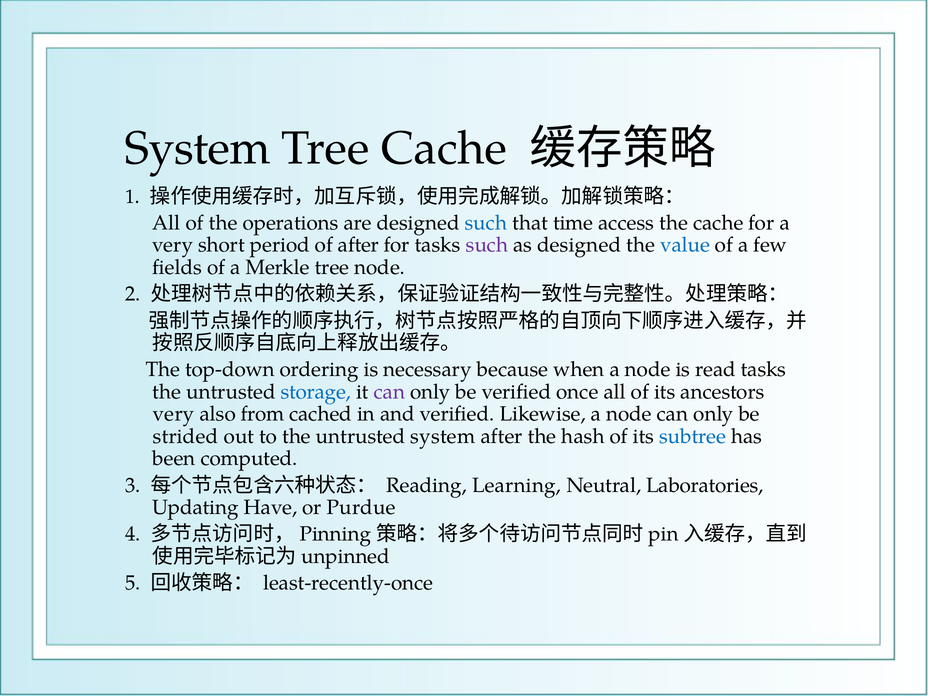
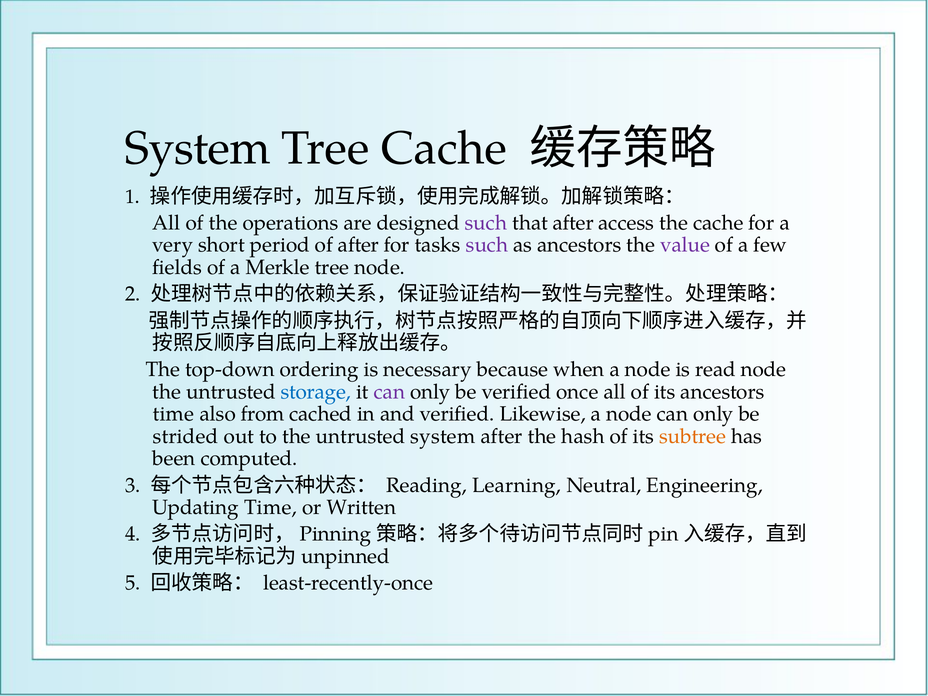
such at (486, 223) colour: blue -> purple
that time: time -> after
as designed: designed -> ancestors
value colour: blue -> purple
read tasks: tasks -> node
very at (173, 414): very -> time
subtree colour: blue -> orange
Laboratories: Laboratories -> Engineering
Updating Have: Have -> Time
Purdue: Purdue -> Written
